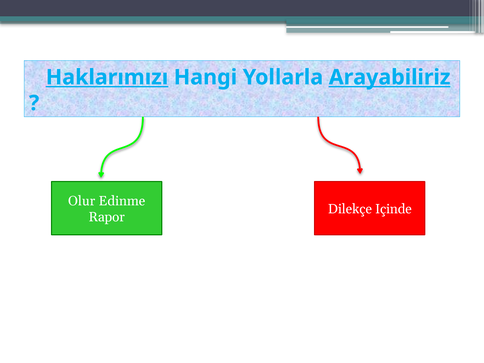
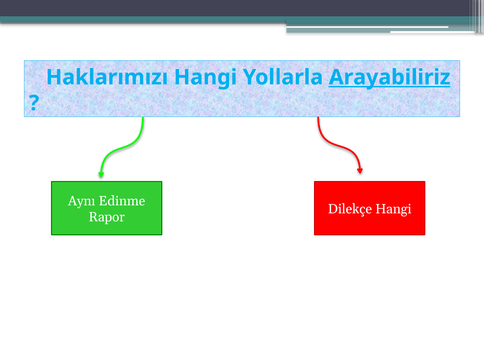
Haklarımızı underline: present -> none
Olur: Olur -> Aynı
Dilekçe Içinde: Içinde -> Hangi
